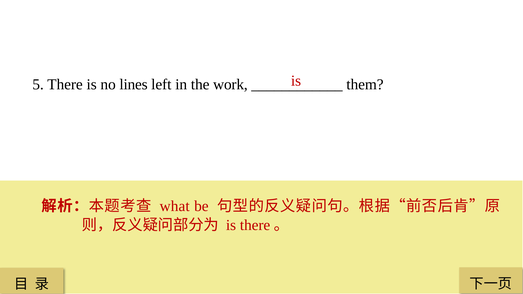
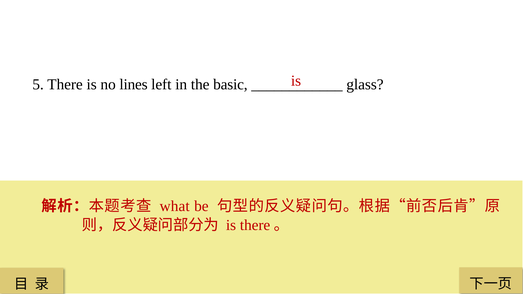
work: work -> basic
them: them -> glass
